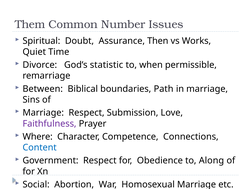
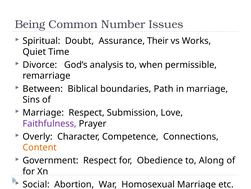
Them: Them -> Being
Then: Then -> Their
statistic: statistic -> analysis
Where: Where -> Overly
Content colour: blue -> orange
